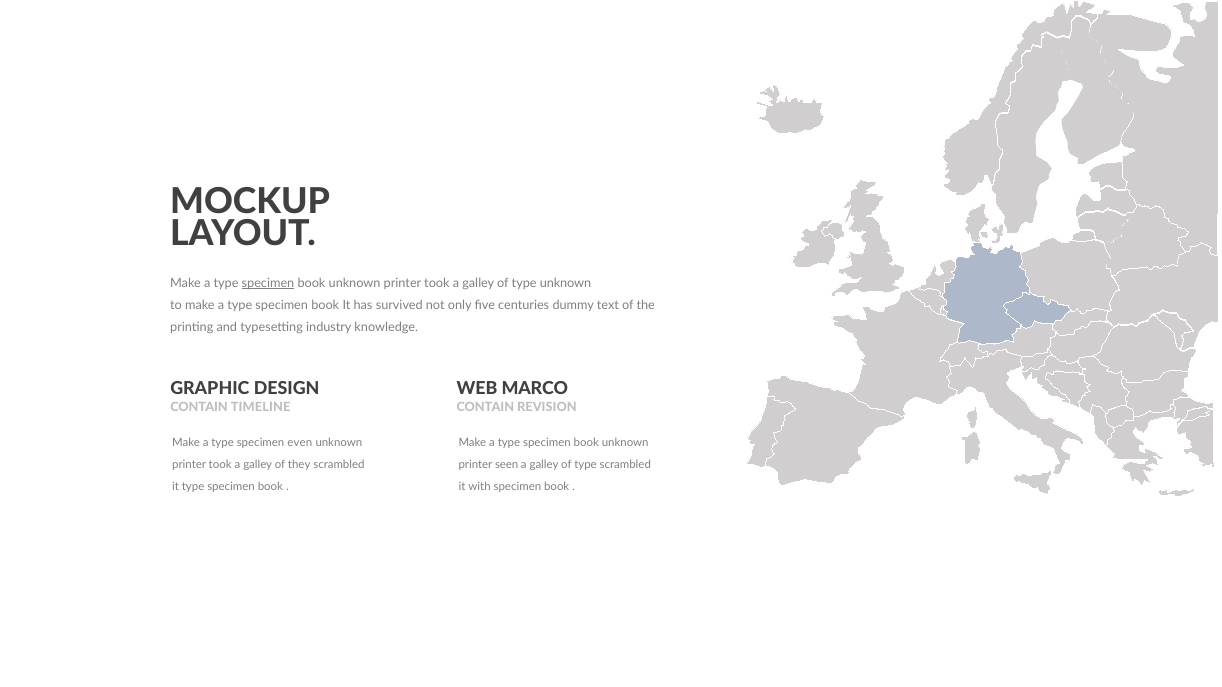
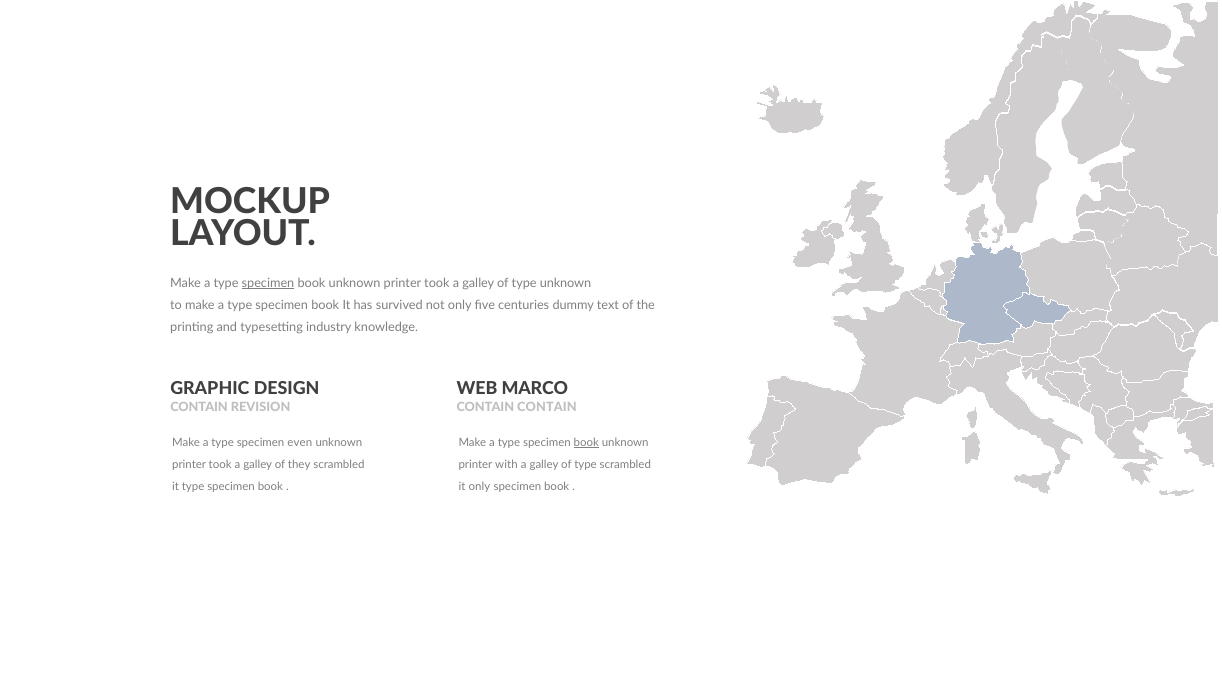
TIMELINE: TIMELINE -> REVISION
CONTAIN REVISION: REVISION -> CONTAIN
book at (586, 443) underline: none -> present
seen: seen -> with
it with: with -> only
